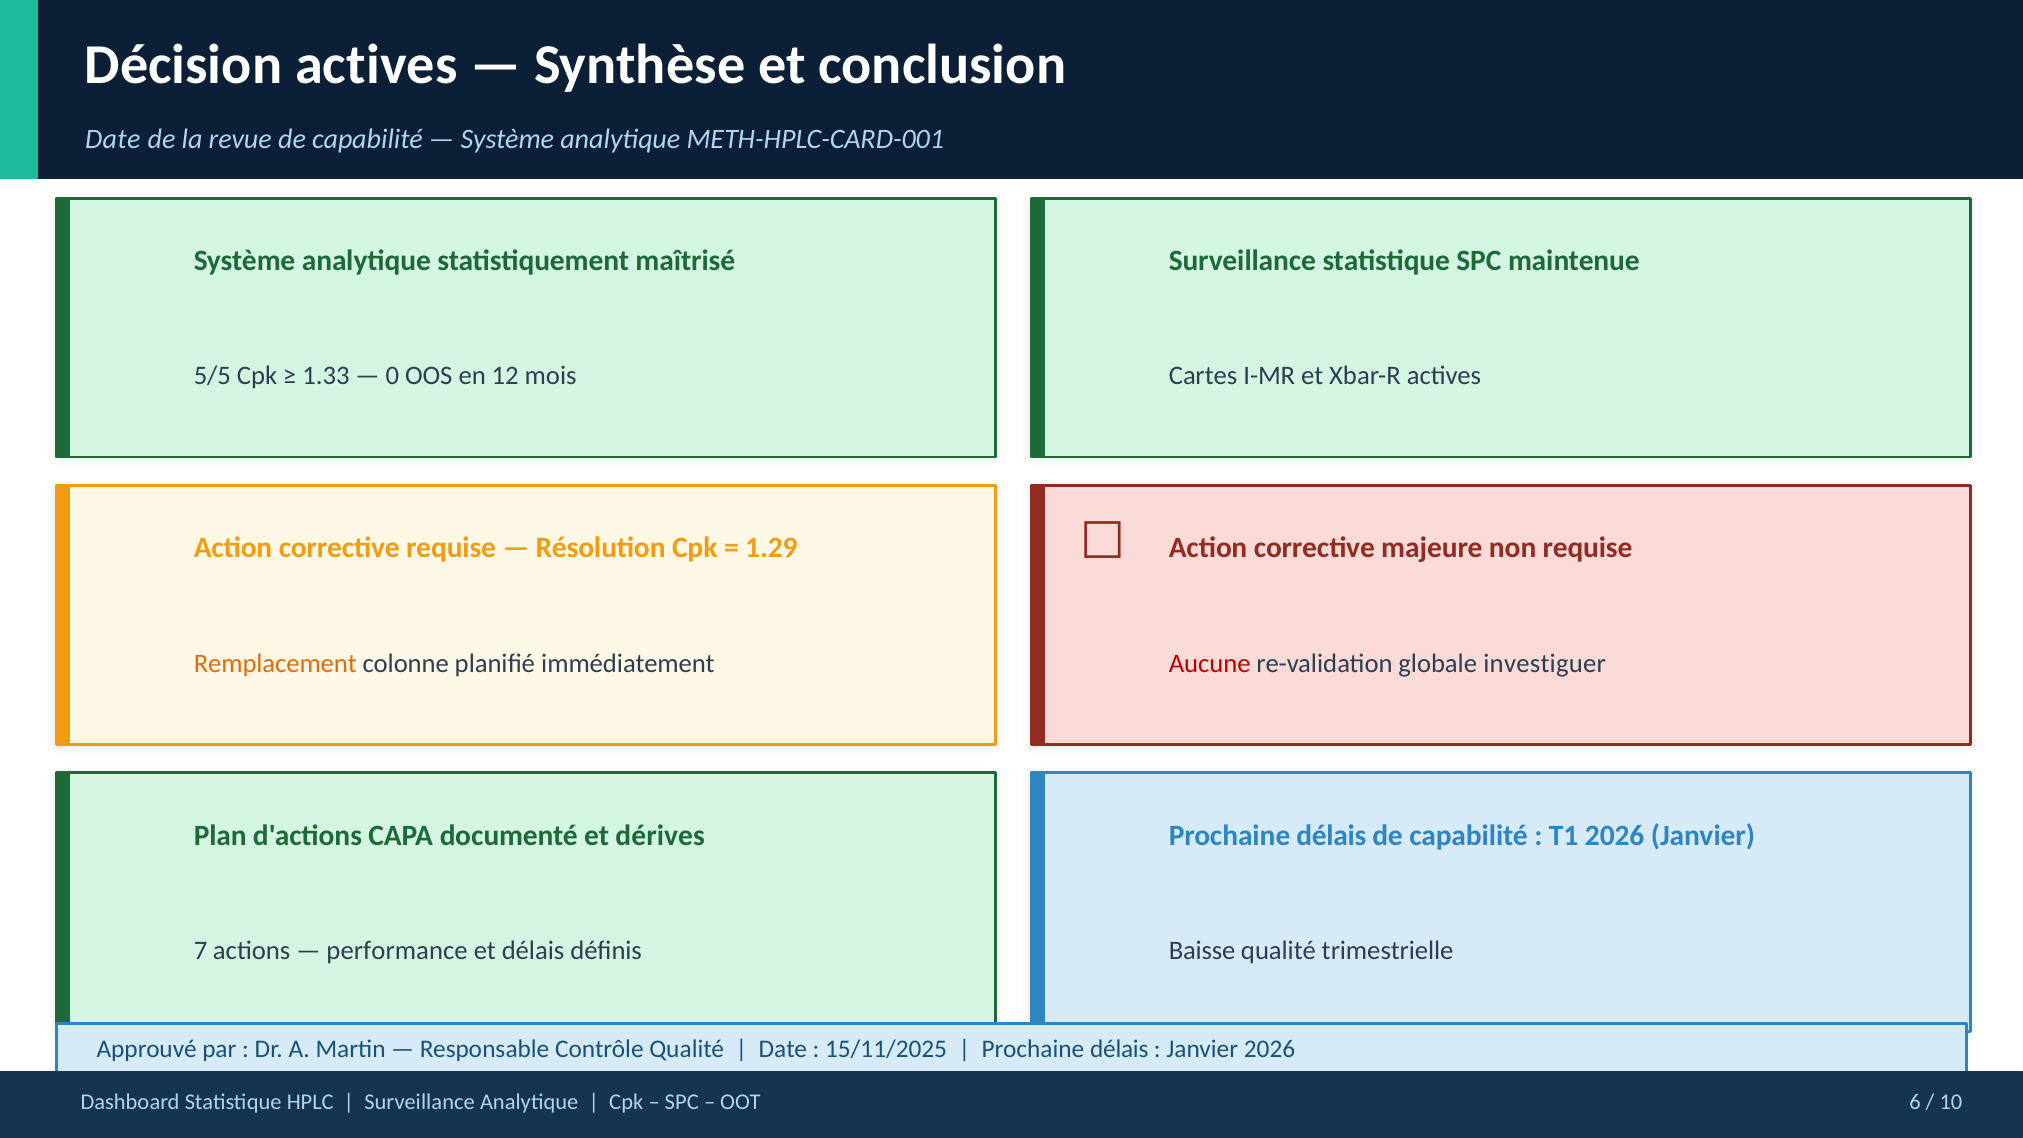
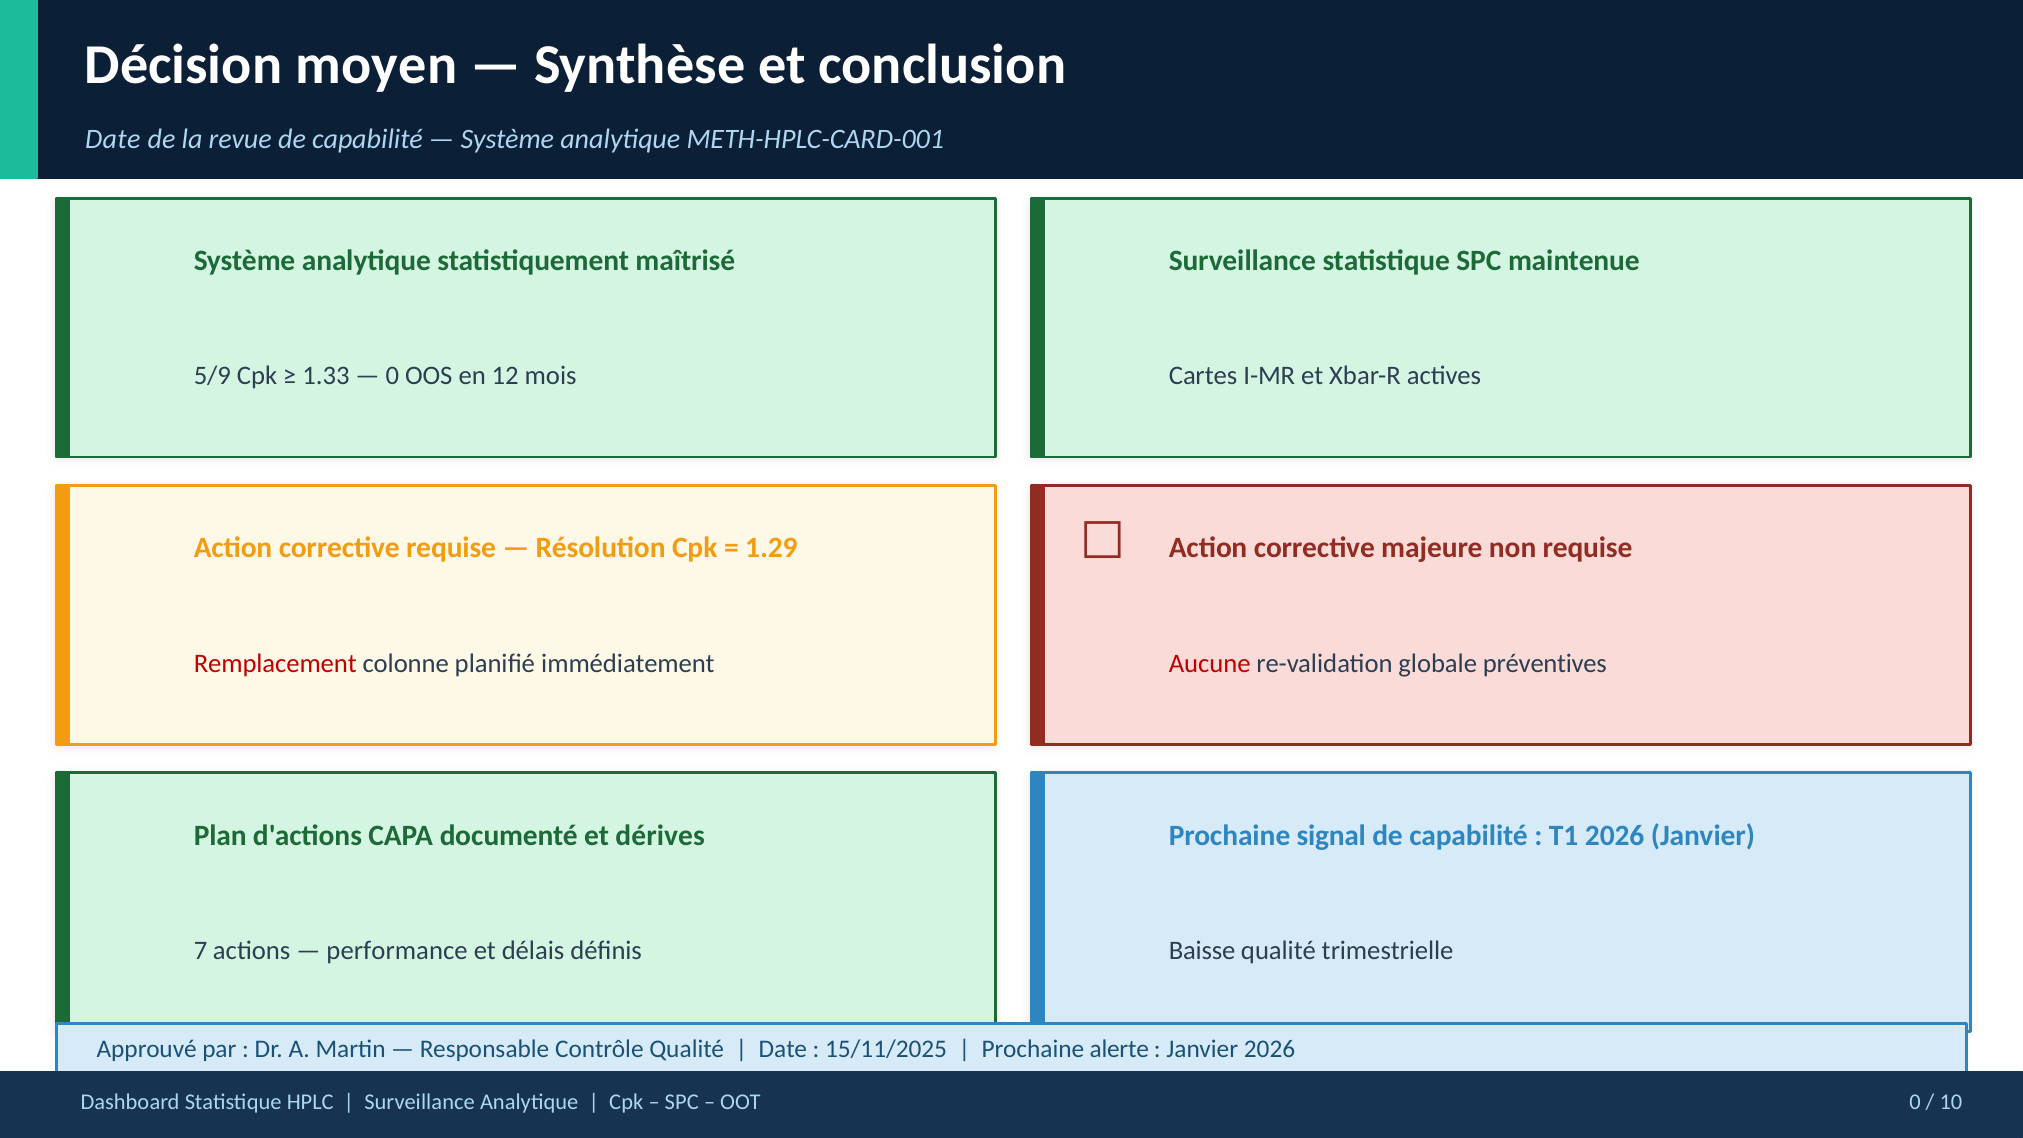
Décision actives: actives -> moyen
5/5: 5/5 -> 5/9
Remplacement colour: orange -> red
investiguer: investiguer -> préventives
délais at (1331, 835): délais -> signal
délais at (1119, 1050): délais -> alerte
OOT 6: 6 -> 0
